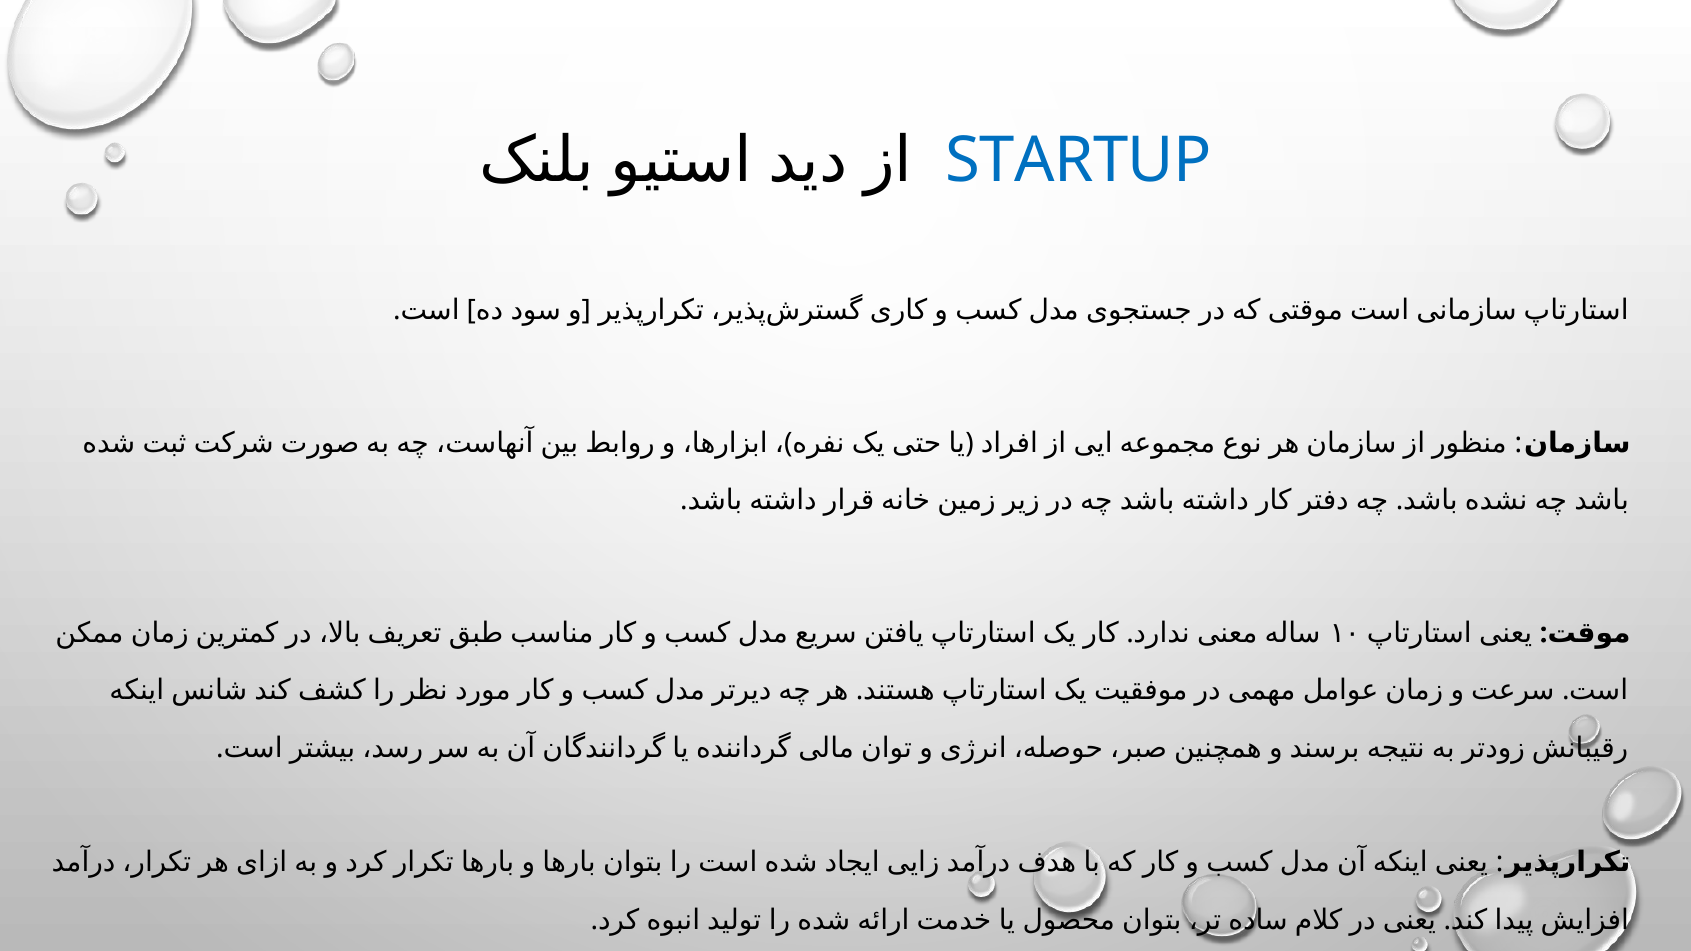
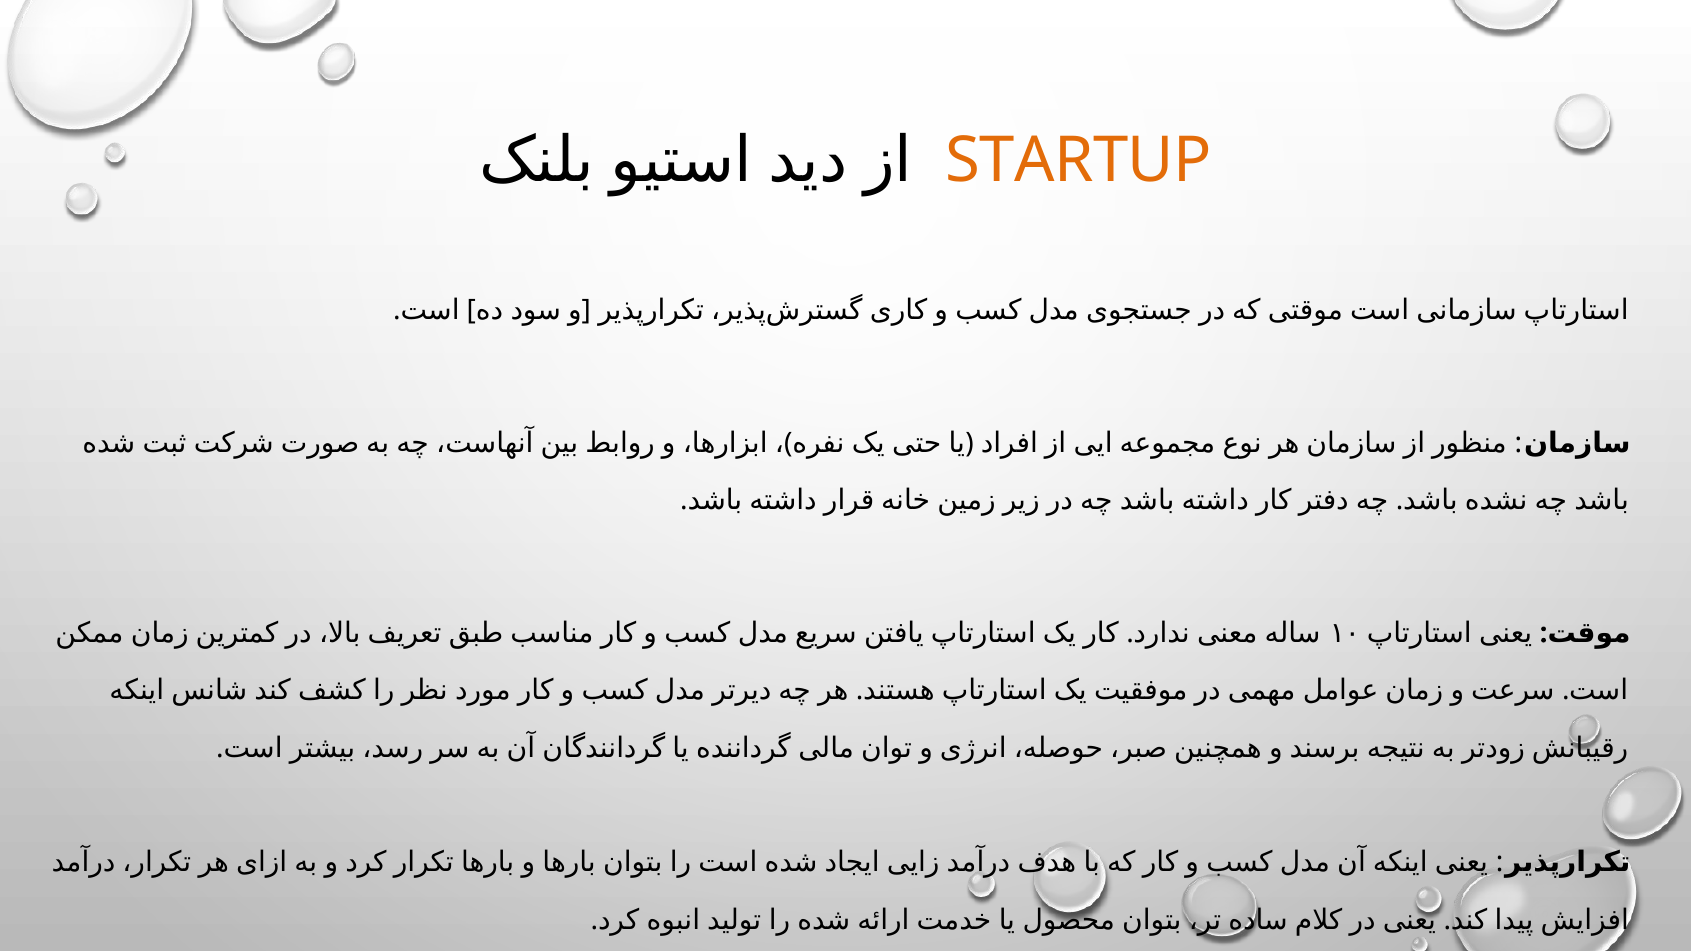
STARTUP colour: blue -> orange
